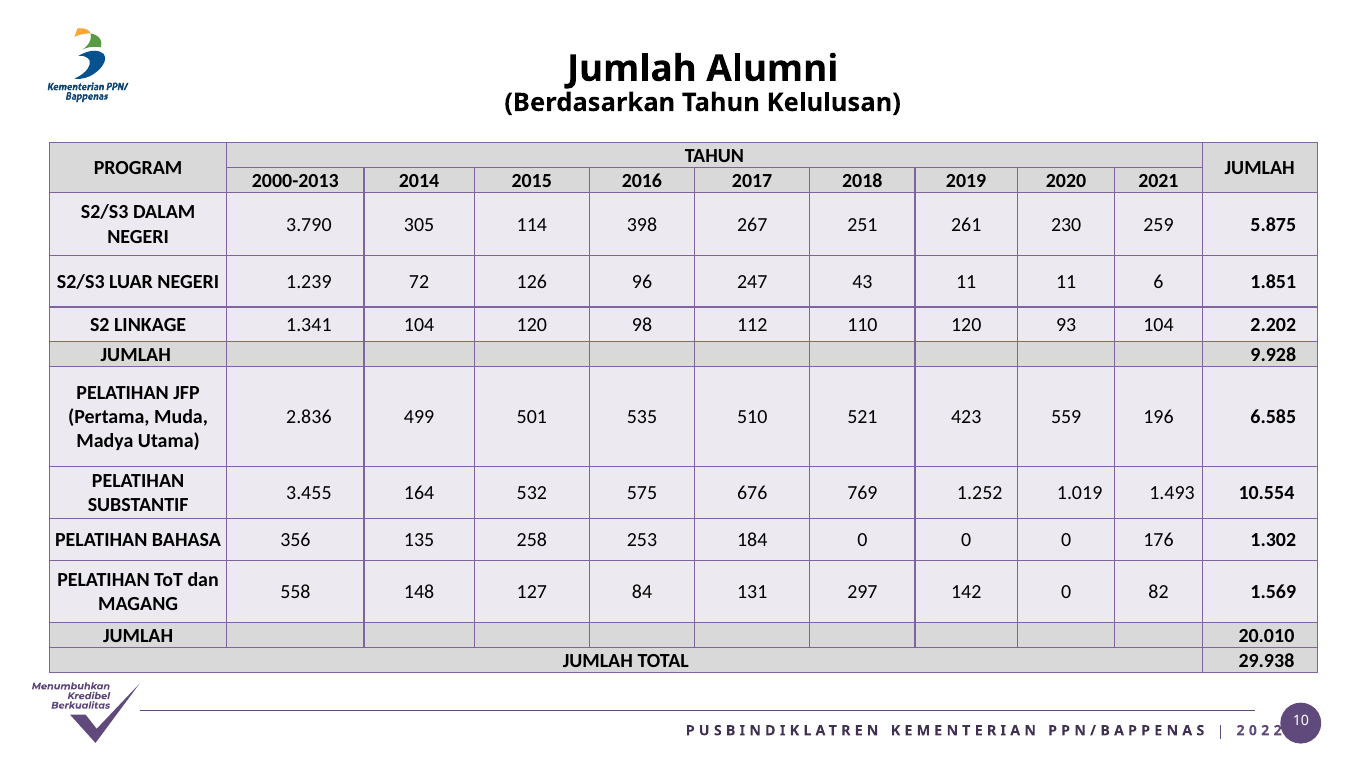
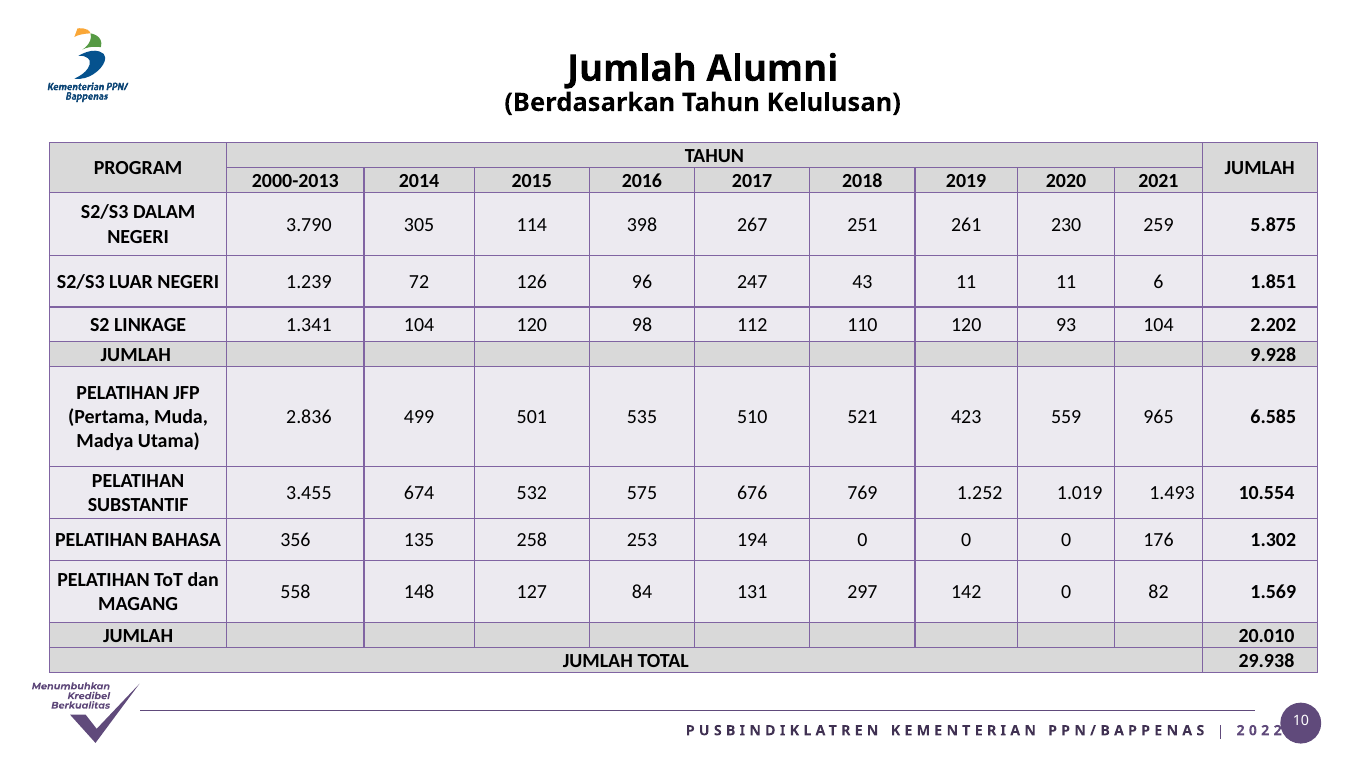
196: 196 -> 965
164: 164 -> 674
184: 184 -> 194
